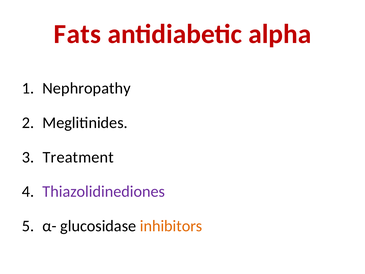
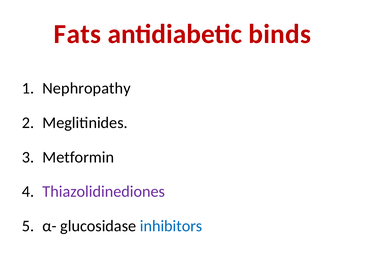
alpha: alpha -> binds
Treatment: Treatment -> Metformin
inhibitors colour: orange -> blue
